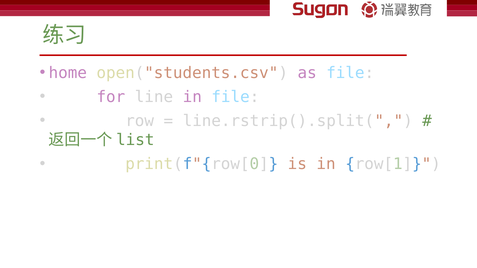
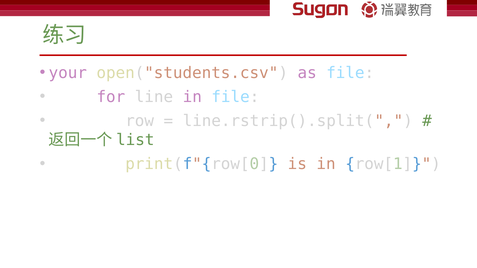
home: home -> your
